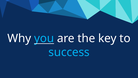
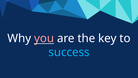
you colour: light blue -> pink
